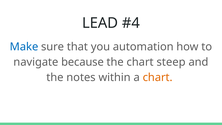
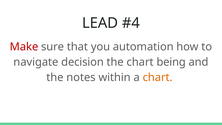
Make colour: blue -> red
because: because -> decision
steep: steep -> being
